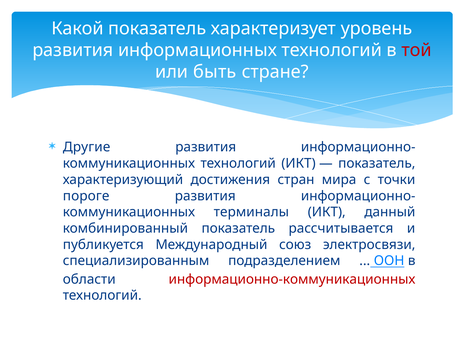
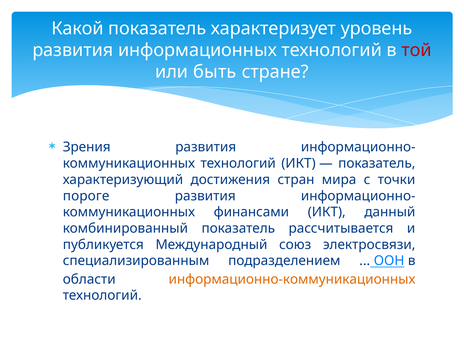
Другие: Другие -> Зрения
терминалы: терминалы -> финансами
информационно-коммуникационных colour: red -> orange
